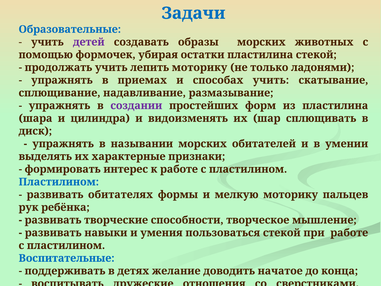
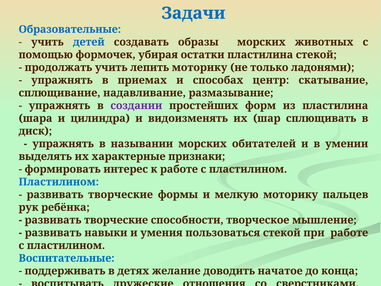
детей colour: purple -> blue
способах учить: учить -> центр
обитателях at (121, 194): обитателях -> творческие
